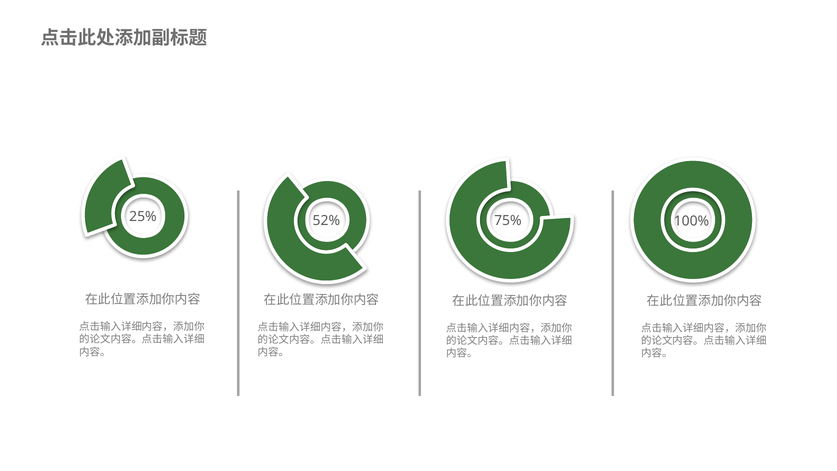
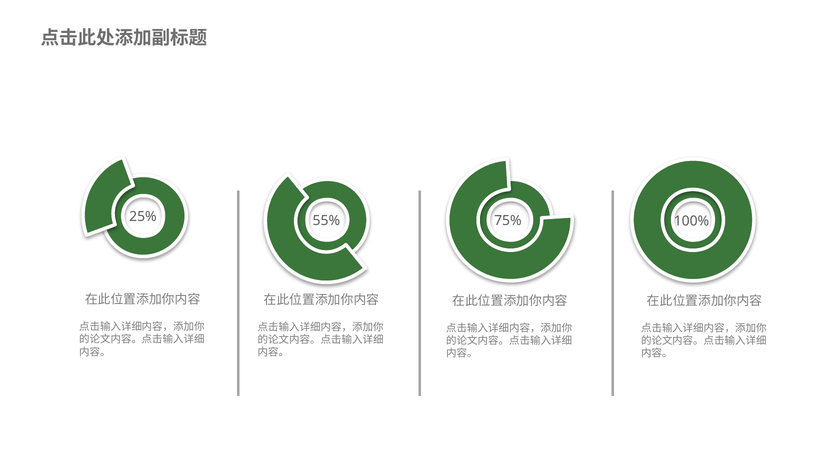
52%: 52% -> 55%
